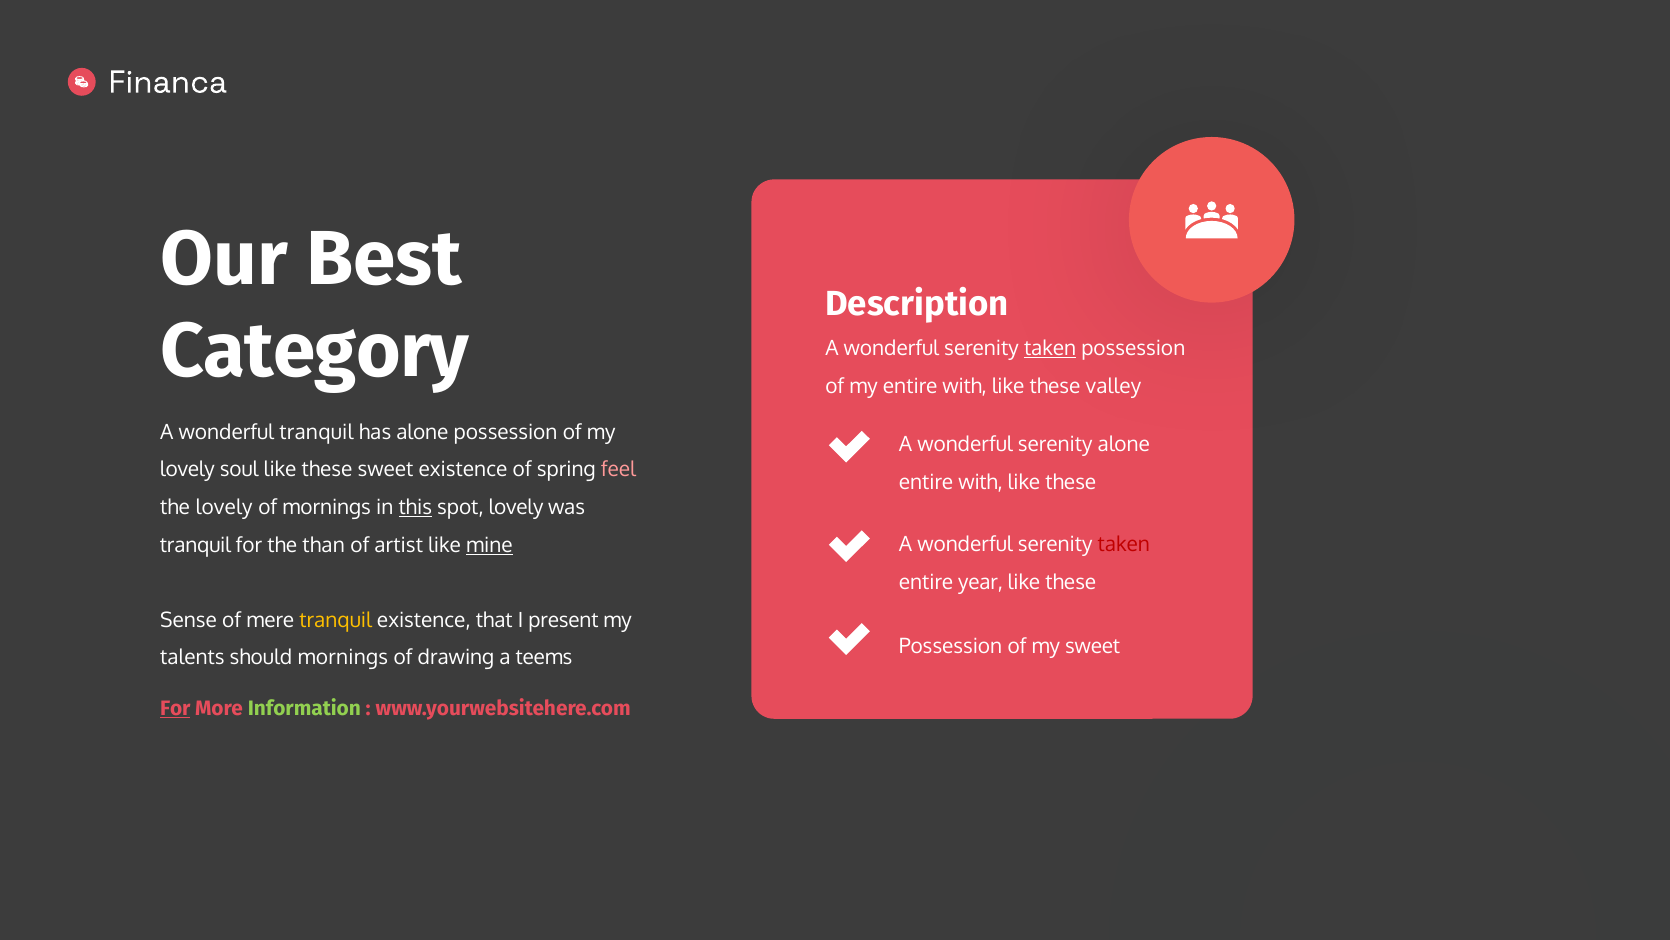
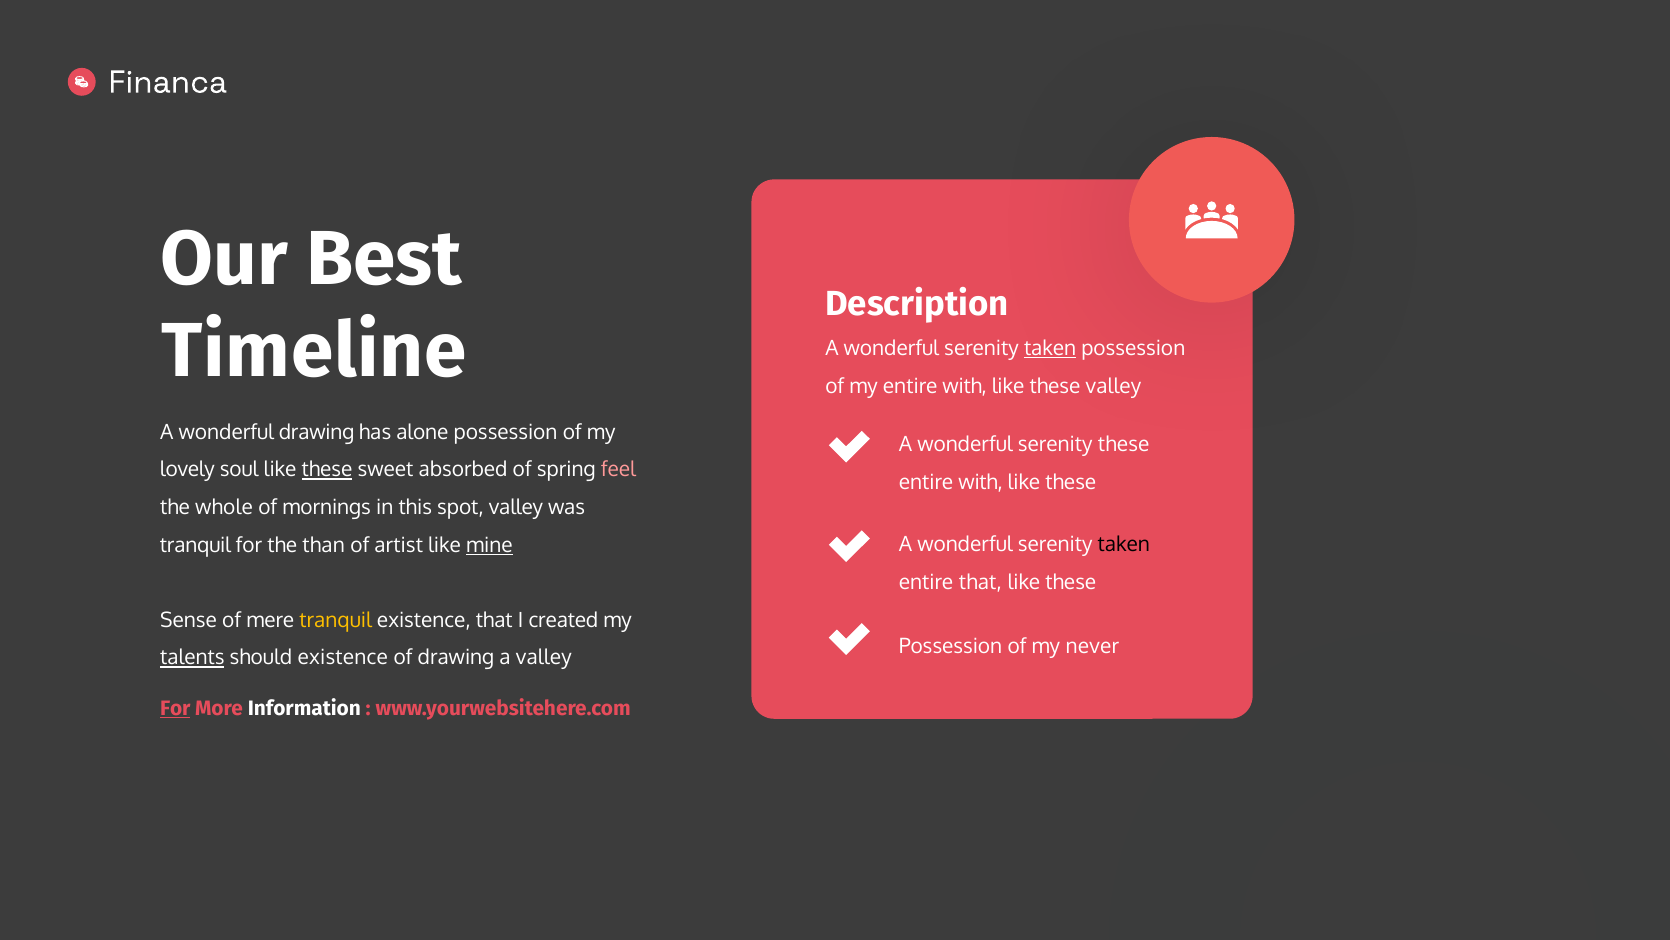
Category: Category -> Timeline
wonderful tranquil: tranquil -> drawing
serenity alone: alone -> these
these at (327, 470) underline: none -> present
sweet existence: existence -> absorbed
the lovely: lovely -> whole
this underline: present -> none
spot lovely: lovely -> valley
taken at (1124, 544) colour: red -> black
entire year: year -> that
present: present -> created
my sweet: sweet -> never
talents underline: none -> present
should mornings: mornings -> existence
a teems: teems -> valley
Information colour: light green -> white
